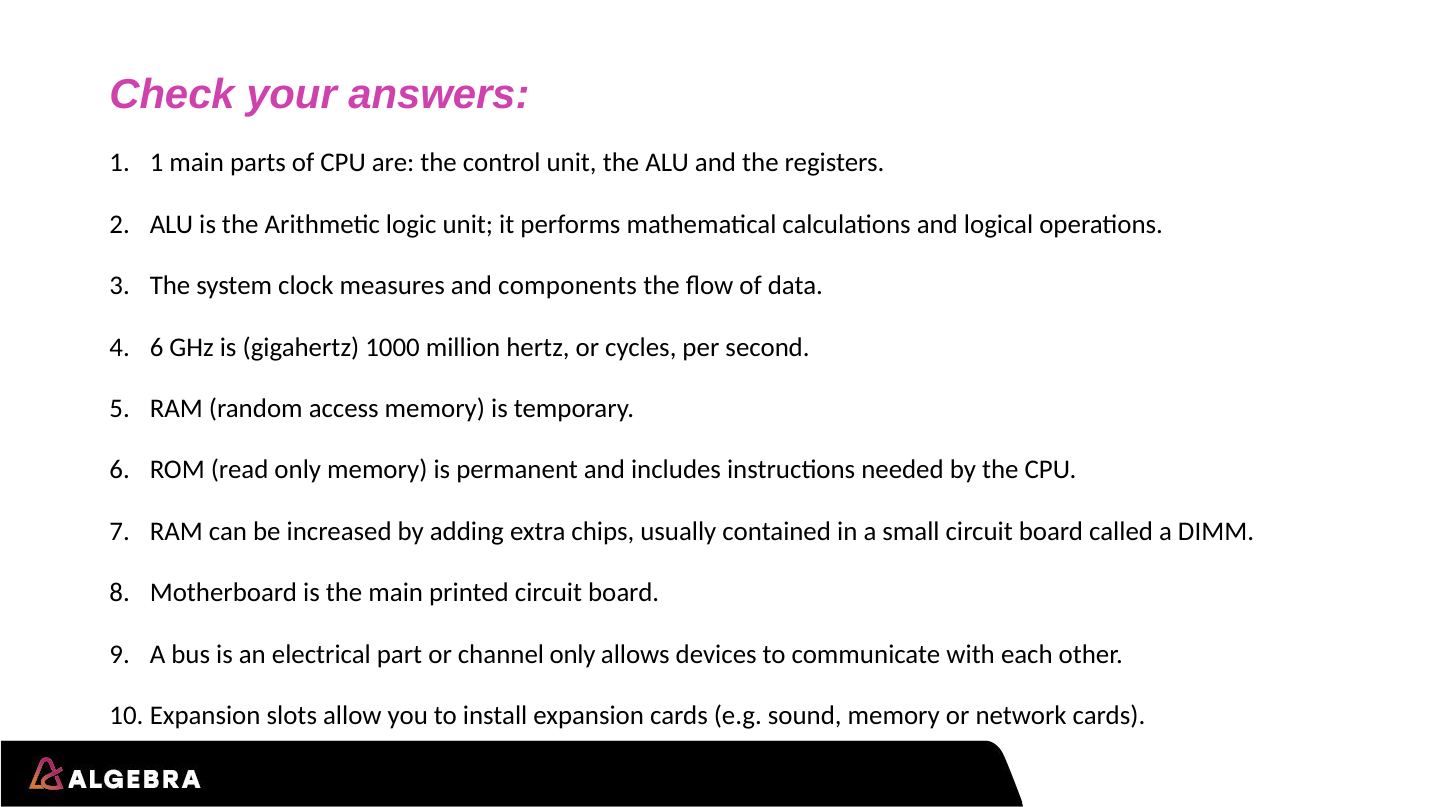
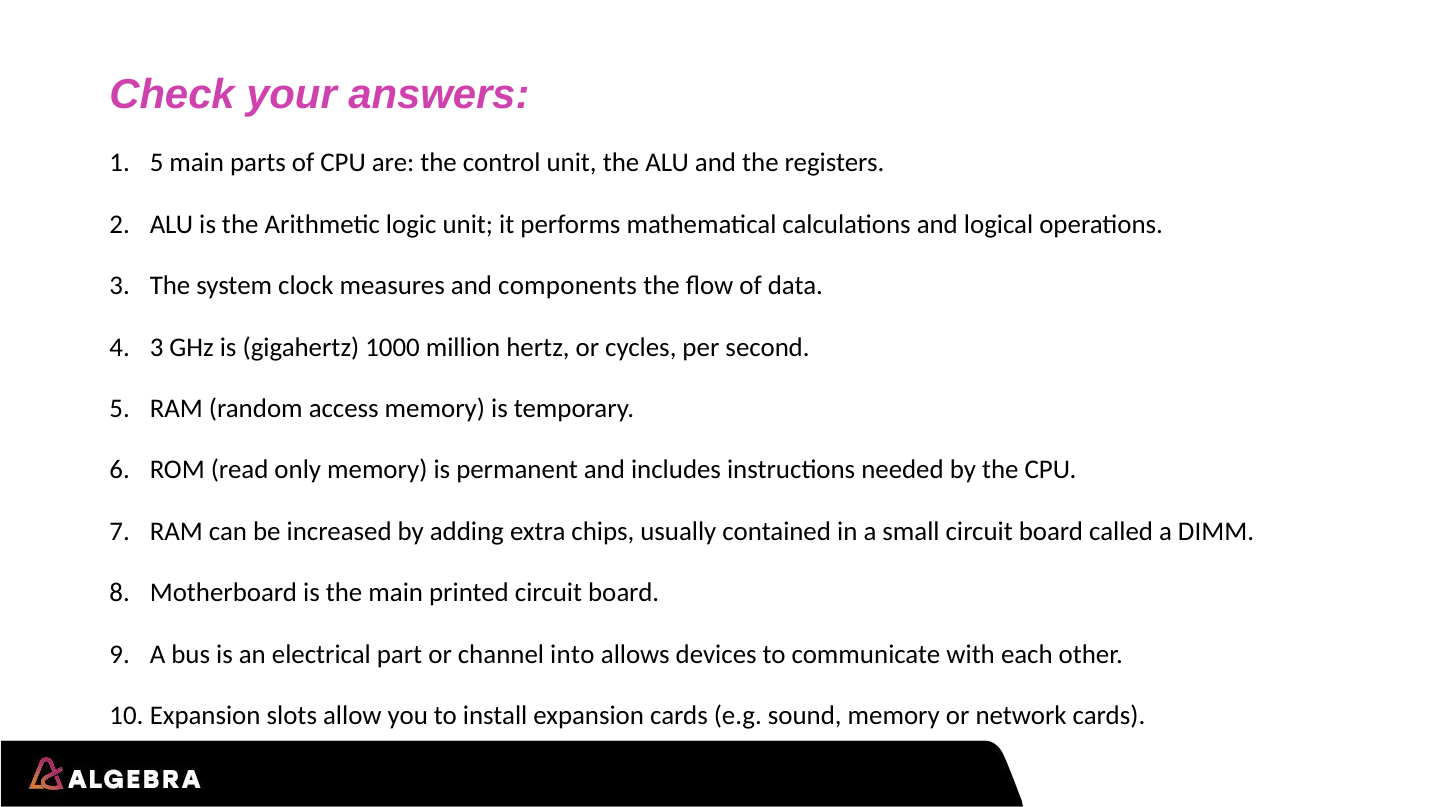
1 1: 1 -> 5
6 at (157, 347): 6 -> 3
channel only: only -> into
